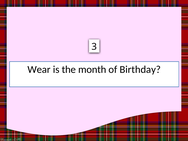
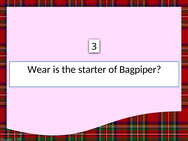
month: month -> starter
Birthday: Birthday -> Bagpiper
